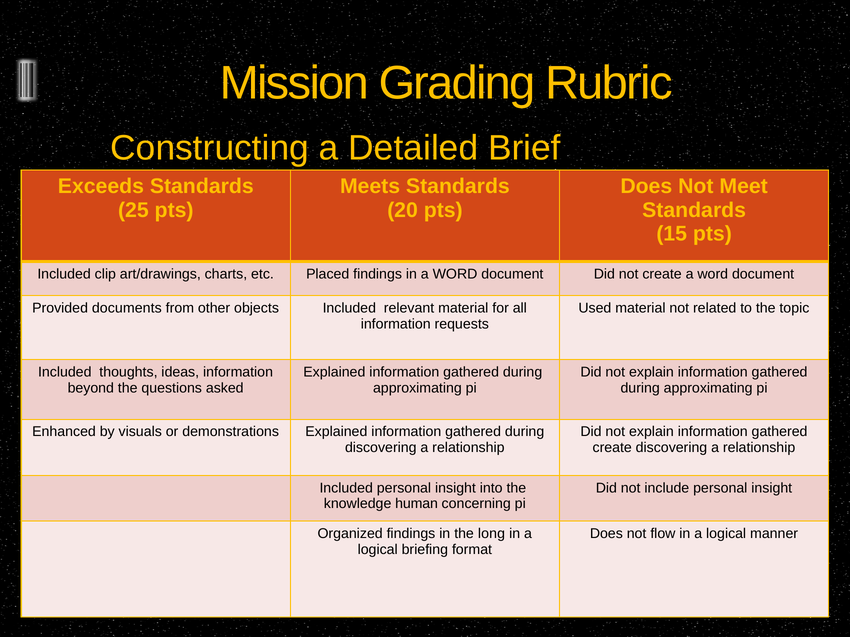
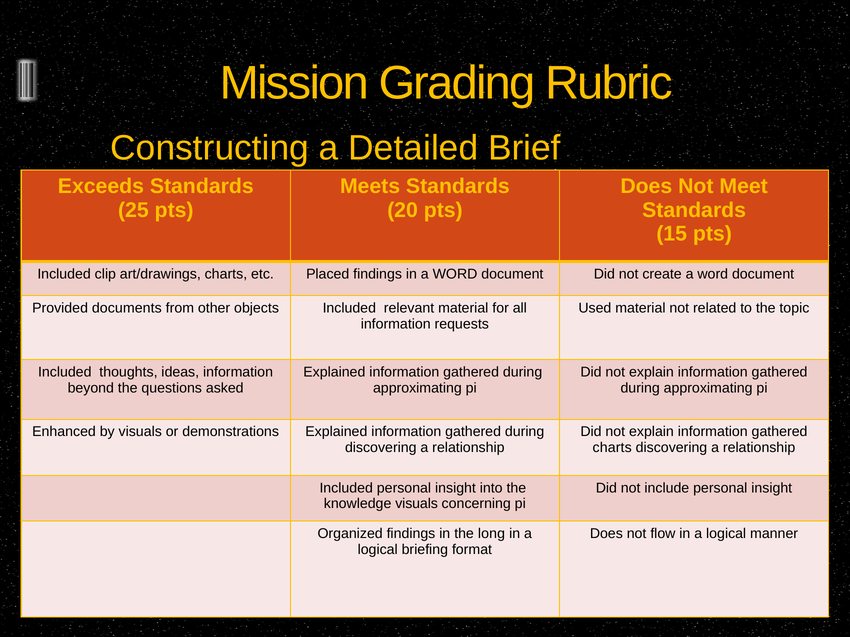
create at (612, 448): create -> charts
knowledge human: human -> visuals
